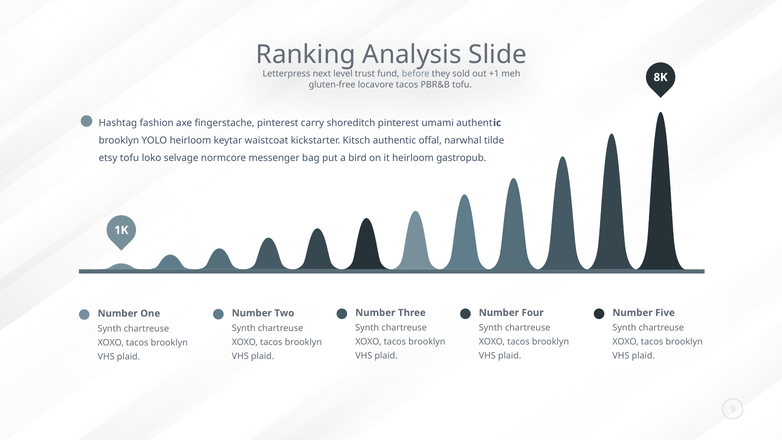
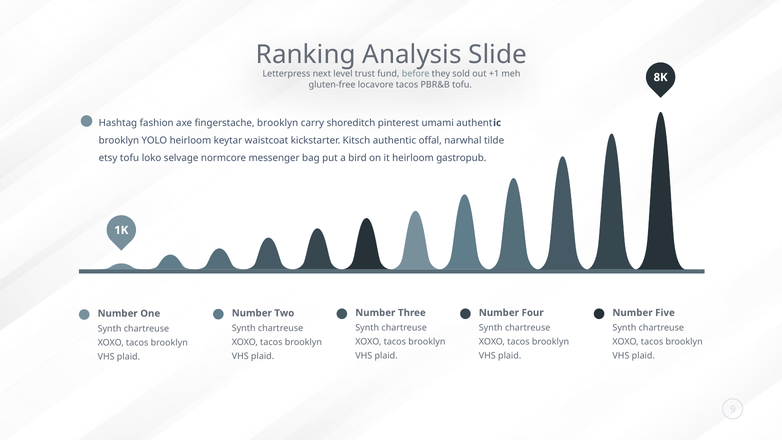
fingerstache pinterest: pinterest -> brooklyn
